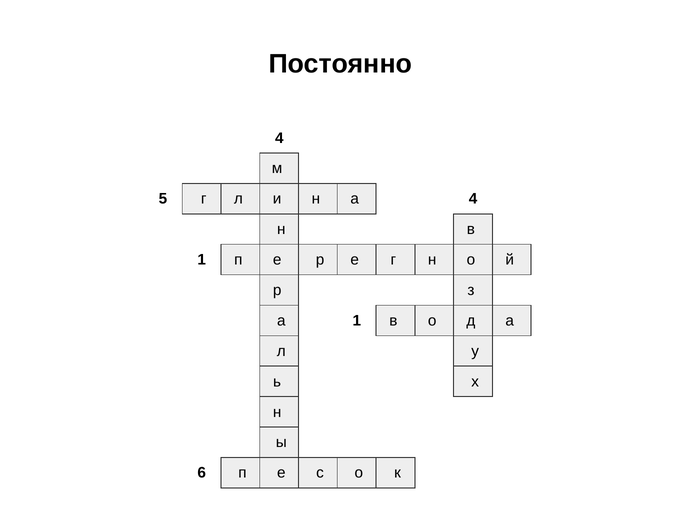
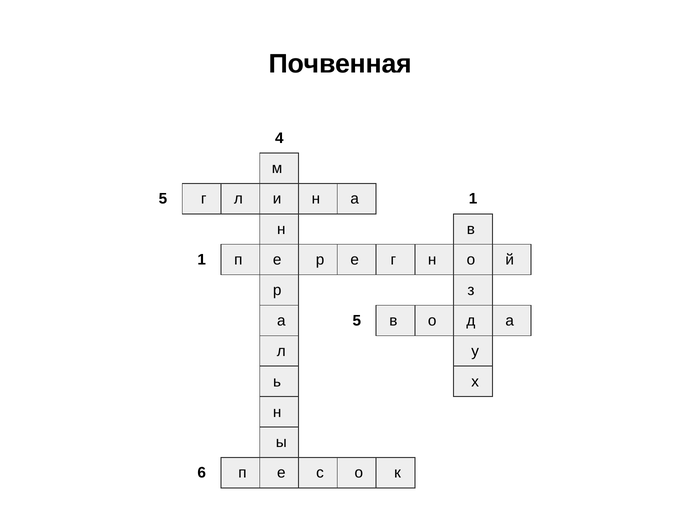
Постоянно: Постоянно -> Почвенная
а 4: 4 -> 1
а 1: 1 -> 5
